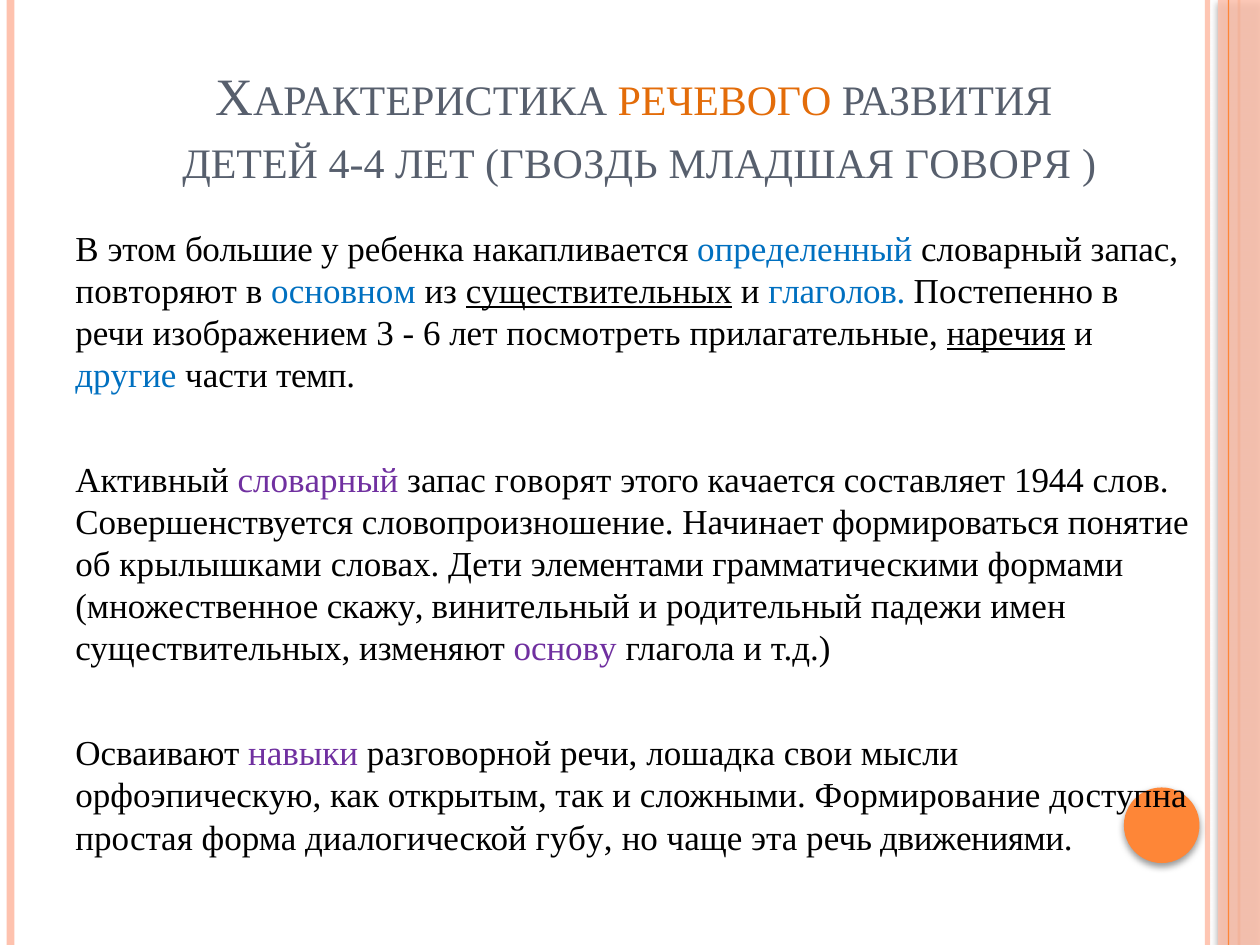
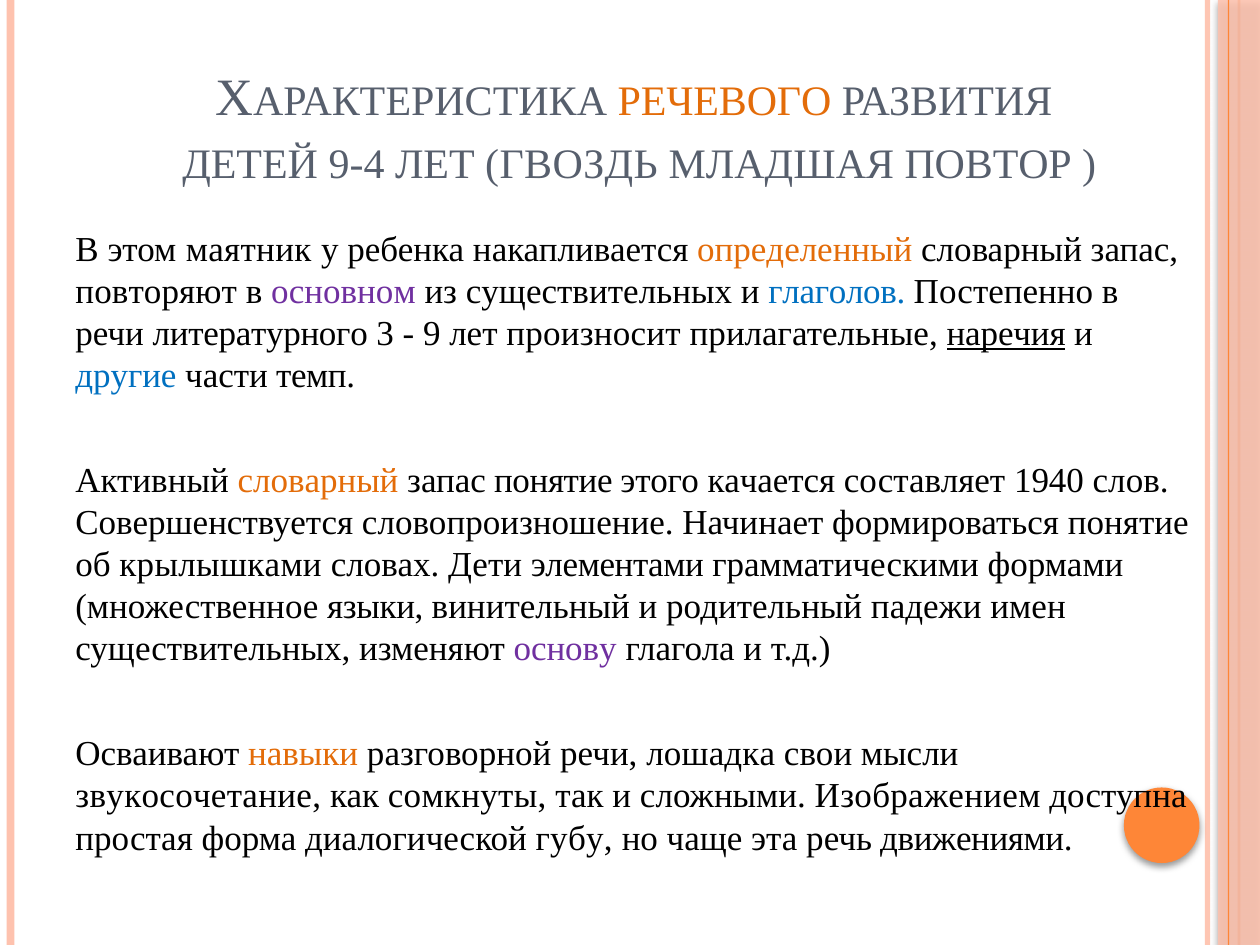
4-4: 4-4 -> 9-4
ГОВОРЯ: ГОВОРЯ -> ПОВТОР
большие: большие -> маятник
определенный colour: blue -> orange
основном colour: blue -> purple
существительных at (599, 292) underline: present -> none
изображением: изображением -> литературного
6: 6 -> 9
посмотреть: посмотреть -> произносит
словарный at (318, 481) colour: purple -> orange
запас говорят: говорят -> понятие
1944: 1944 -> 1940
скажу: скажу -> языки
навыки colour: purple -> orange
орфоэпическую: орфоэпическую -> звукосочетание
открытым: открытым -> сомкнуты
Формирование: Формирование -> Изображением
